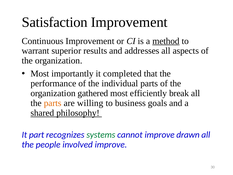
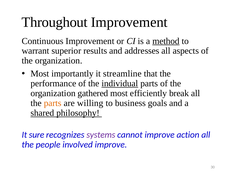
Satisfaction: Satisfaction -> Throughout
completed: completed -> streamline
individual underline: none -> present
part: part -> sure
systems colour: green -> purple
drawn: drawn -> action
